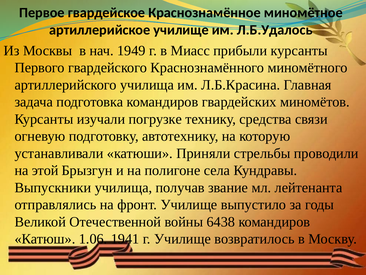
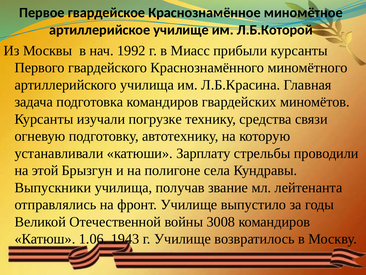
Л.Б.Удалось: Л.Б.Удалось -> Л.Б.Которой
1949: 1949 -> 1992
Приняли: Приняли -> Зарплату
6438: 6438 -> 3008
1941: 1941 -> 1943
